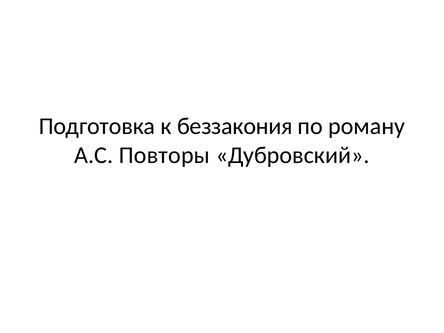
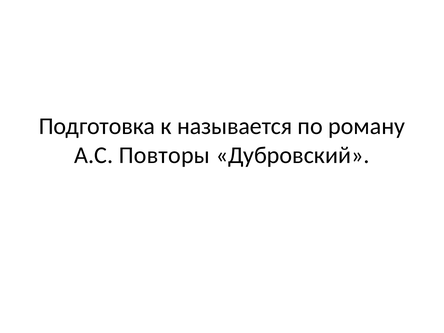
беззакония: беззакония -> называется
